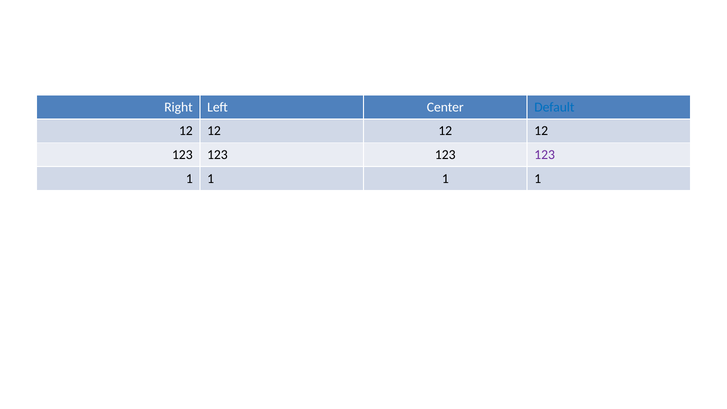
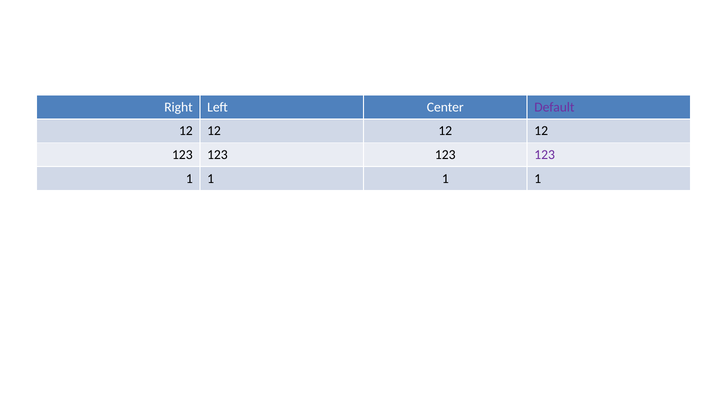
Default colour: blue -> purple
